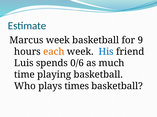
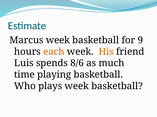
His colour: blue -> orange
0/6: 0/6 -> 8/6
plays times: times -> week
